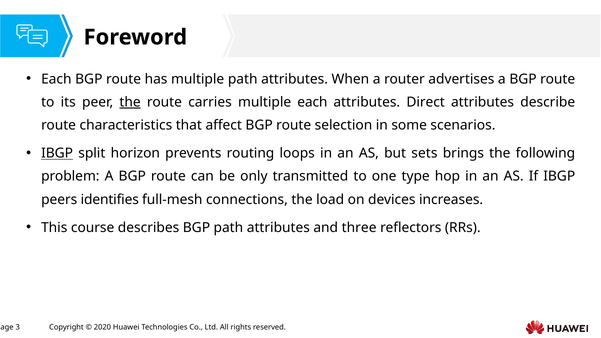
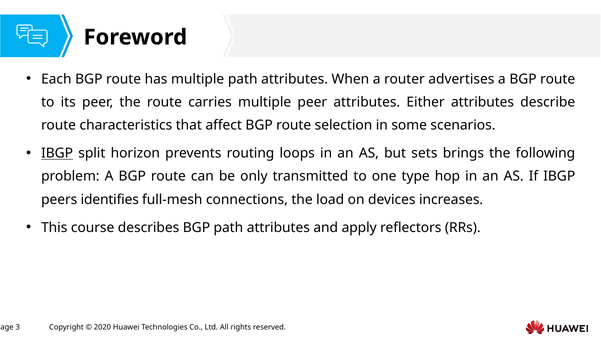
the at (130, 102) underline: present -> none
multiple each: each -> peer
Direct: Direct -> Either
three: three -> apply
